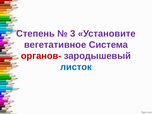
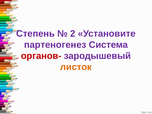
3: 3 -> 2
вегетативное: вегетативное -> партеногенез
листок colour: blue -> orange
